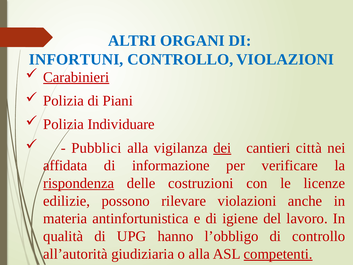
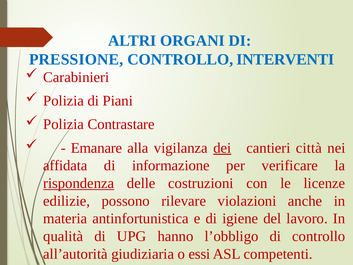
INFORTUNI: INFORTUNI -> PRESSIONE
CONTROLLO VIOLAZIONI: VIOLAZIONI -> INTERVENTI
Carabinieri underline: present -> none
Individuare: Individuare -> Contrastare
Pubblici: Pubblici -> Emanare
o alla: alla -> essi
competenti underline: present -> none
